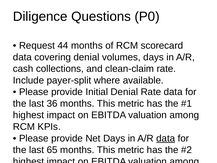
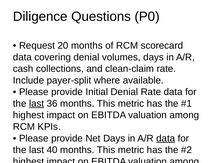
44: 44 -> 20
last at (37, 103) underline: none -> present
65: 65 -> 40
